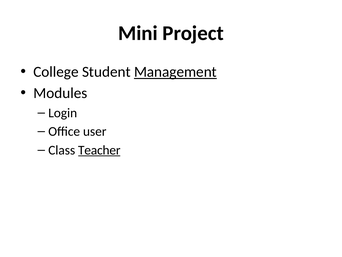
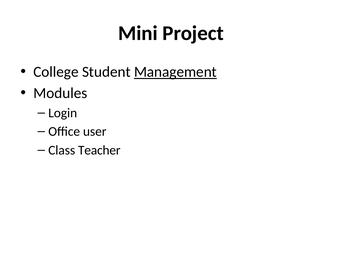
Teacher underline: present -> none
